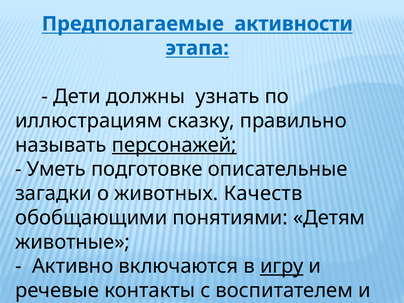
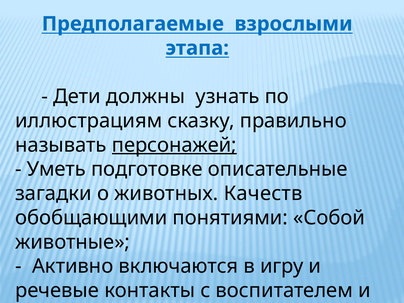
активности: активности -> взрослыми
Детям: Детям -> Собой
игру underline: present -> none
